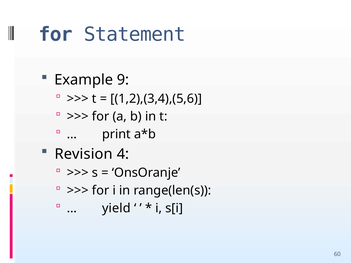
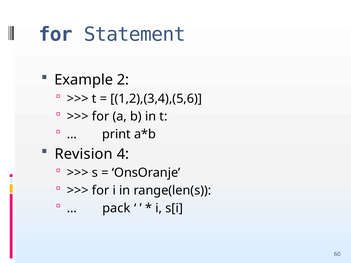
9: 9 -> 2
yield: yield -> pack
